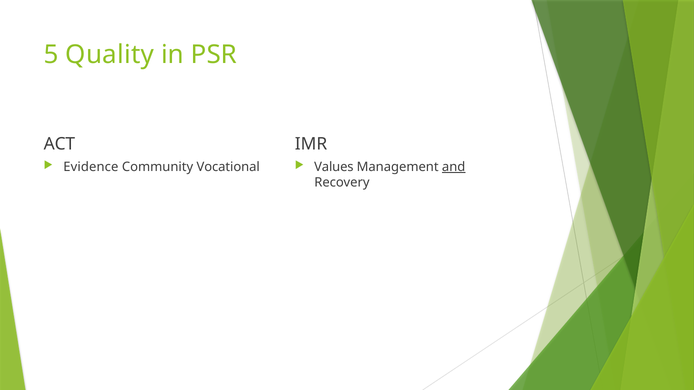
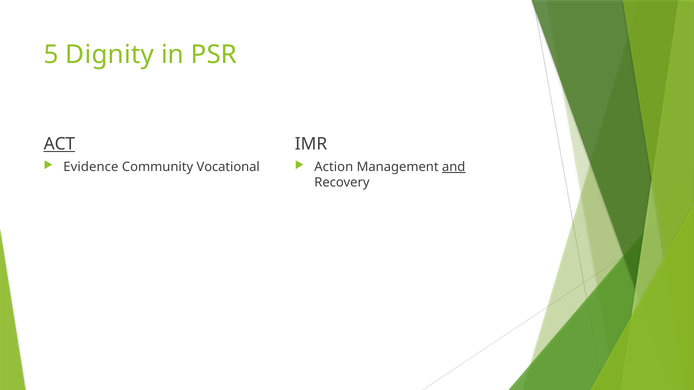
Quality: Quality -> Dignity
ACT underline: none -> present
Values: Values -> Action
